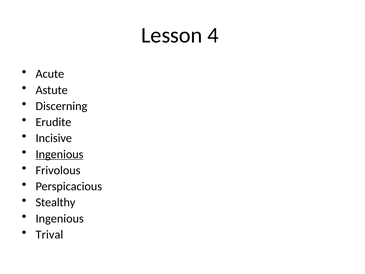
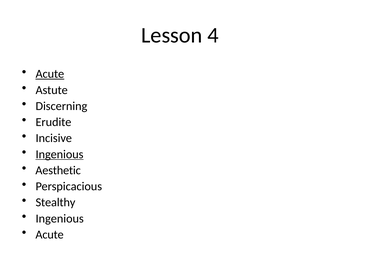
Acute at (50, 74) underline: none -> present
Frivolous: Frivolous -> Aesthetic
Trival at (49, 234): Trival -> Acute
